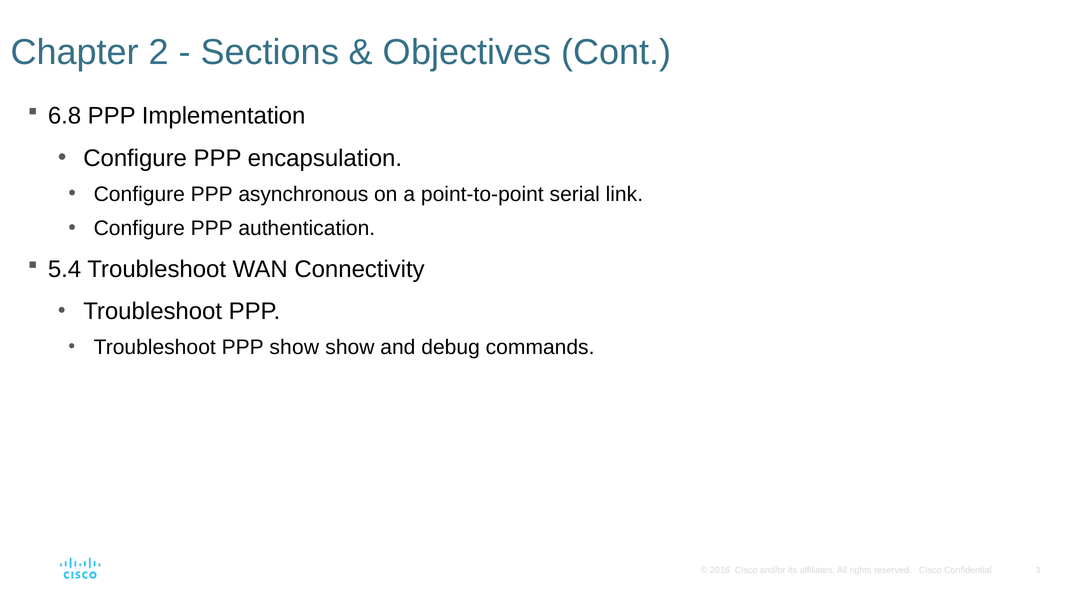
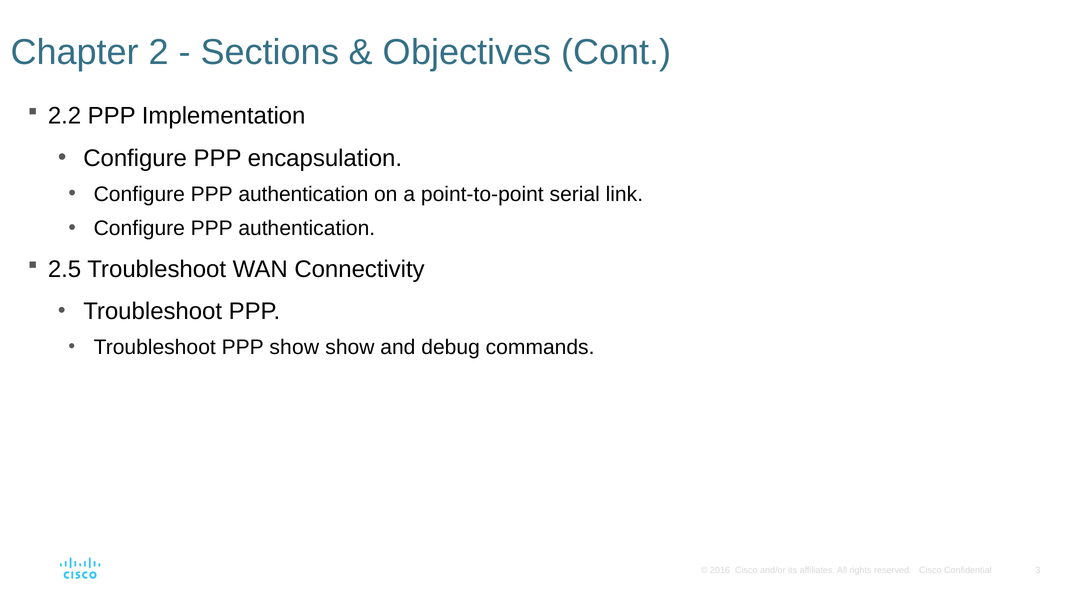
6.8: 6.8 -> 2.2
asynchronous at (303, 194): asynchronous -> authentication
5.4: 5.4 -> 2.5
